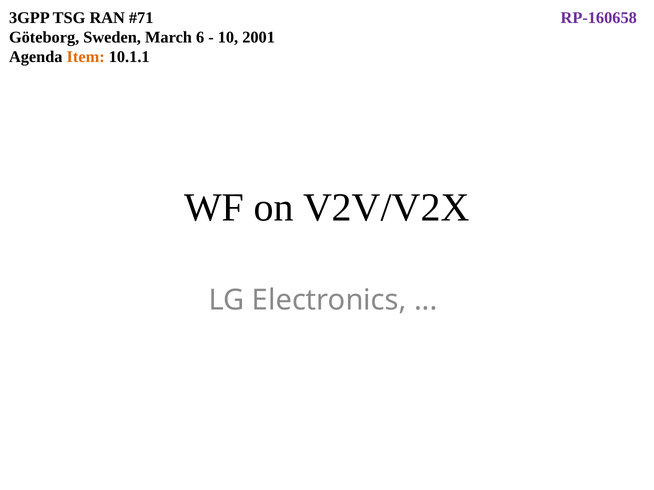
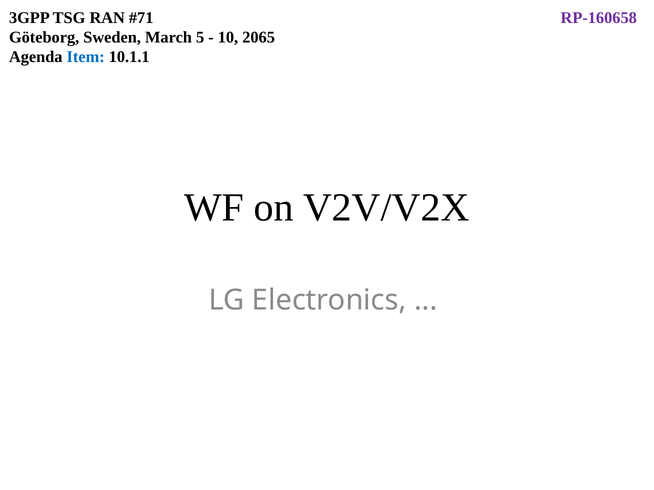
6: 6 -> 5
2001: 2001 -> 2065
Item colour: orange -> blue
